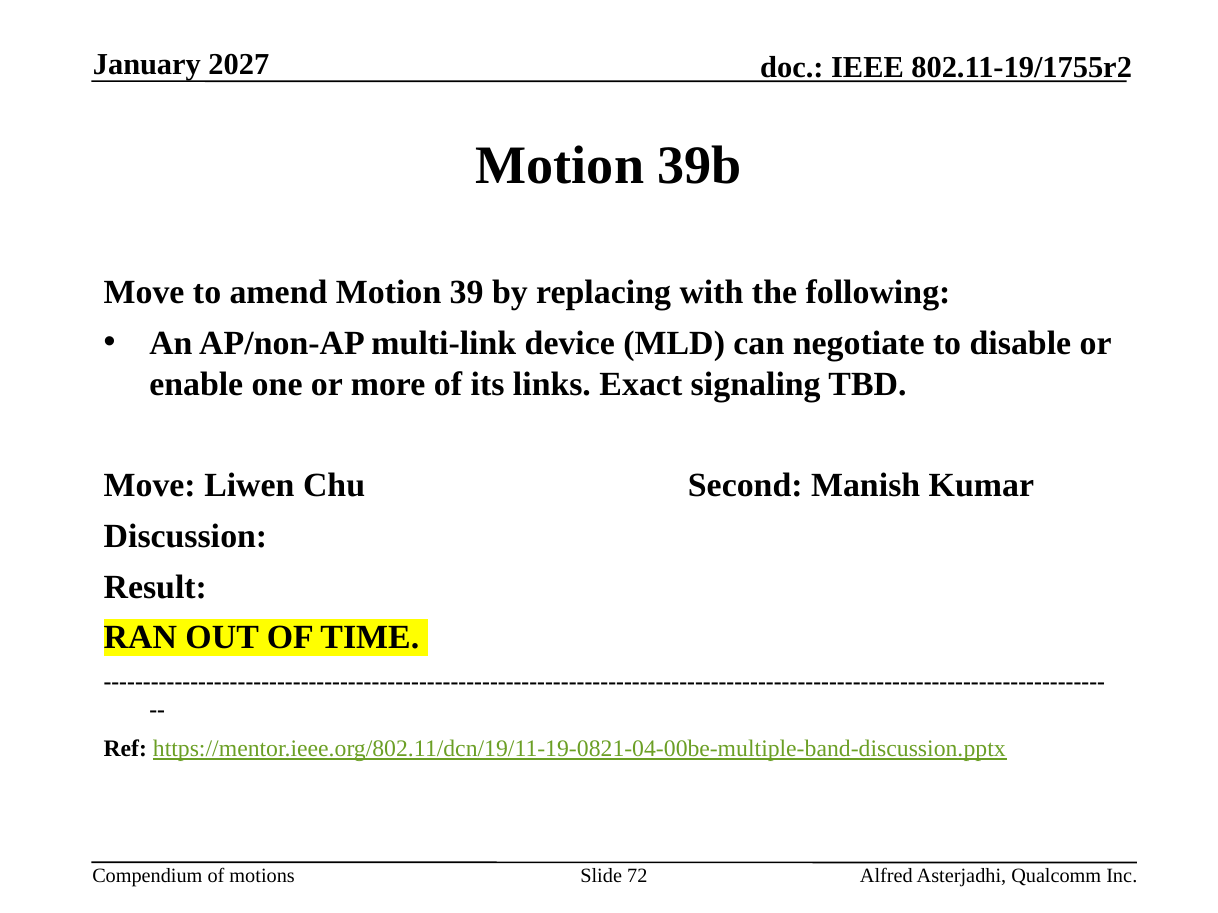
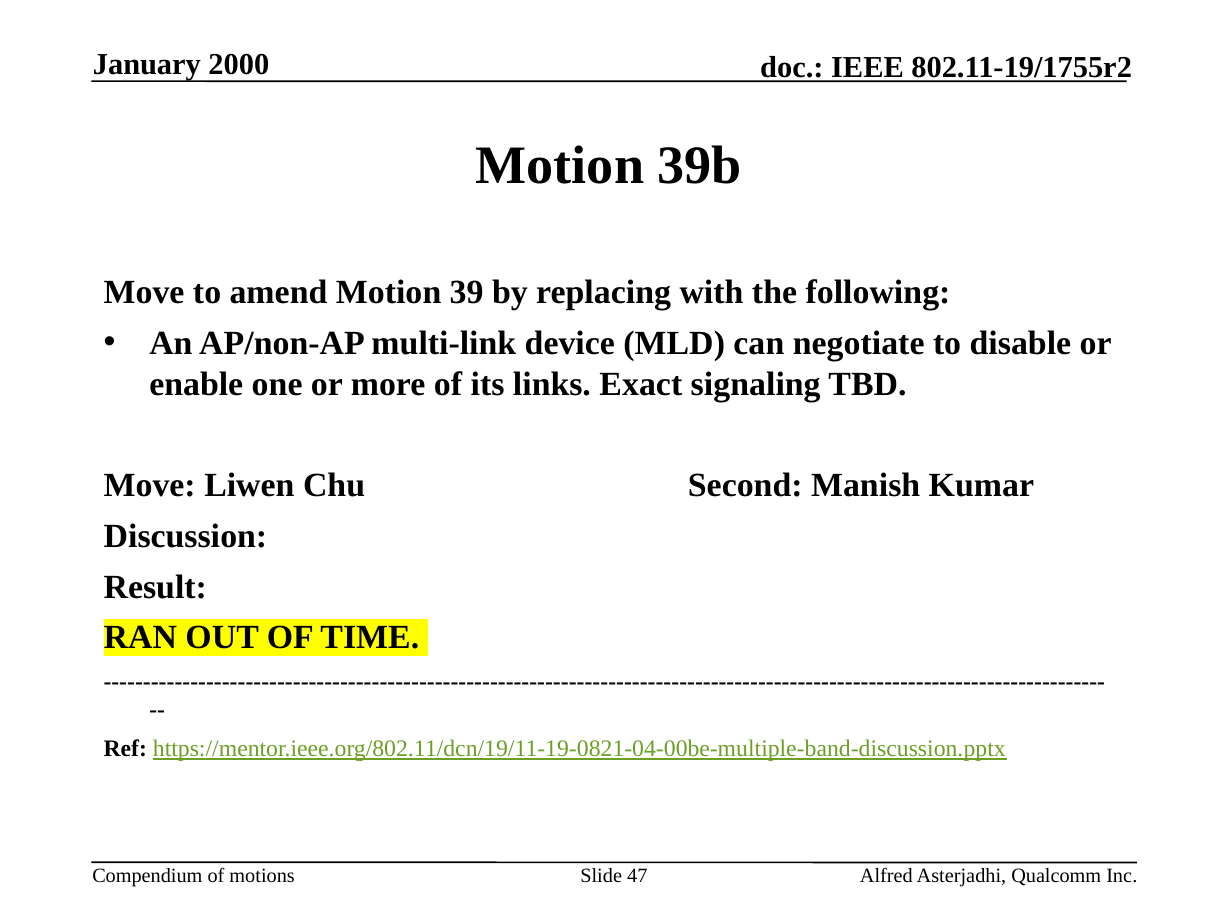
2027: 2027 -> 2000
72: 72 -> 47
